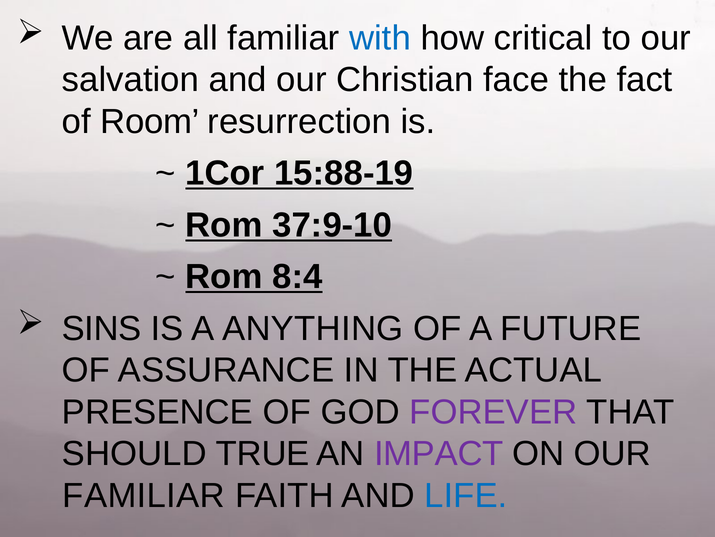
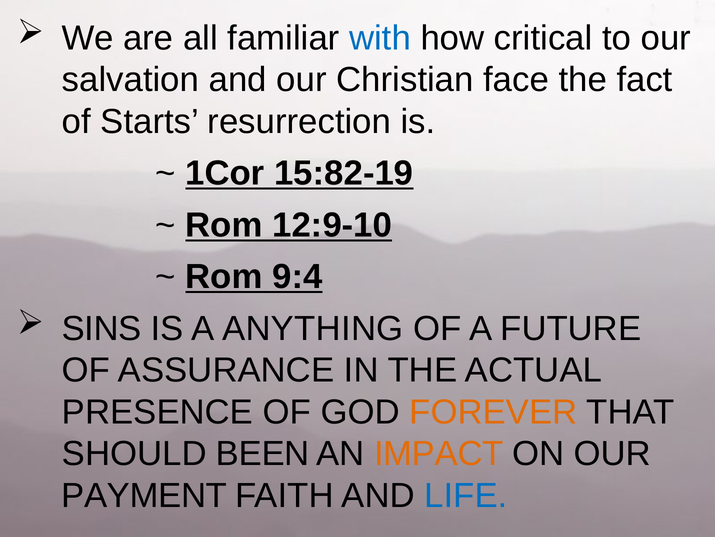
Room: Room -> Starts
15:88-19: 15:88-19 -> 15:82-19
37:9-10: 37:9-10 -> 12:9-10
8:4: 8:4 -> 9:4
FOREVER colour: purple -> orange
TRUE: TRUE -> BEEN
IMPACT colour: purple -> orange
FAMILIAR at (144, 495): FAMILIAR -> PAYMENT
